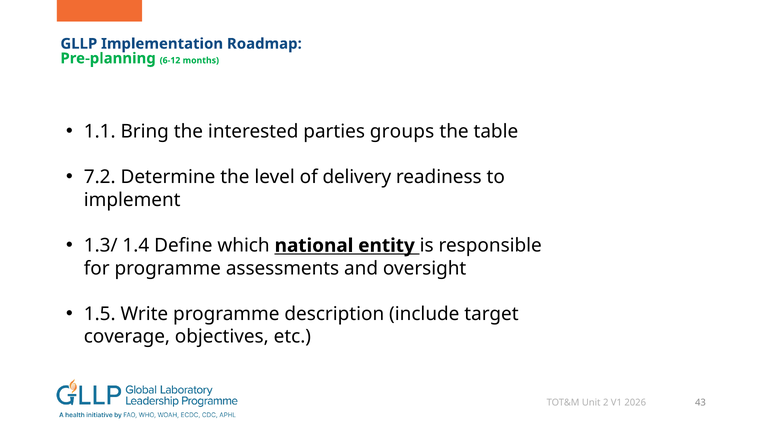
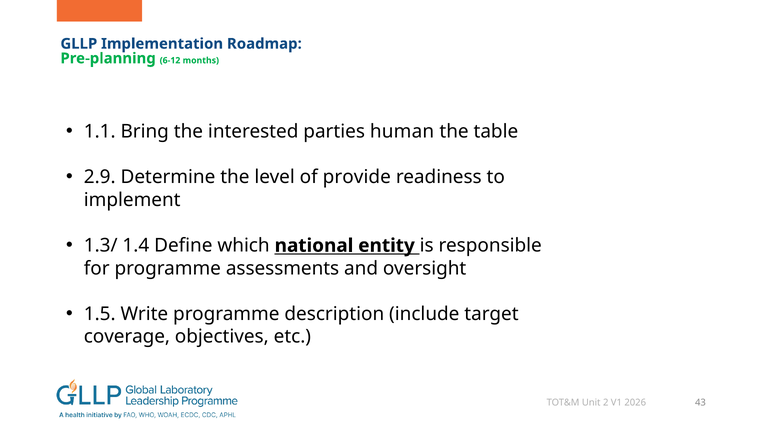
groups: groups -> human
7.2: 7.2 -> 2.9
delivery: delivery -> provide
